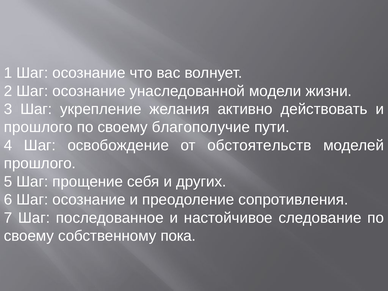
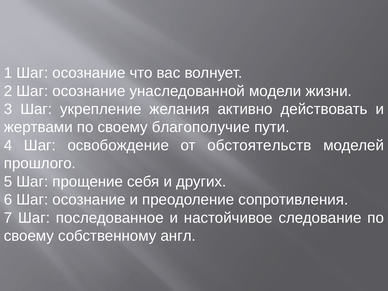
прошлого at (38, 127): прошлого -> жертвами
пока: пока -> англ
